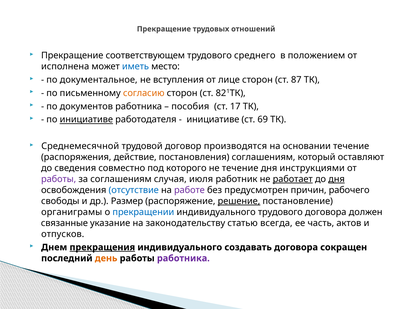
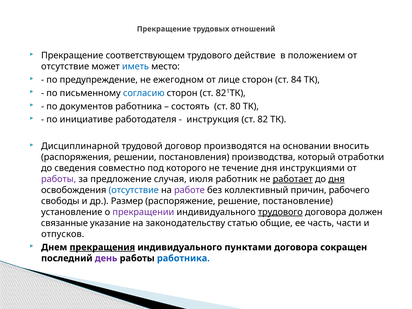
среднего: среднего -> действие
исполнена at (65, 67): исполнена -> отсутствие
документальное: документальное -> предупреждение
вступления: вступления -> ежегодном
87: 87 -> 84
согласию colour: orange -> blue
пособия: пособия -> состоять
17: 17 -> 80
инициативе at (86, 120) underline: present -> none
инициативе at (213, 120): инициативе -> инструкция
69: 69 -> 82
Среднемесячной: Среднемесячной -> Дисциплинарной
основании течение: течение -> вносить
действие: действие -> решении
постановления соглашениям: соглашениям -> производства
оставляют: оставляют -> отработки
за соглашениям: соглашениям -> предложение
предусмотрен: предусмотрен -> коллективный
решение underline: present -> none
органиграмы: органиграмы -> установление
прекращении colour: blue -> purple
трудового at (280, 212) underline: none -> present
всегда: всегда -> общие
актов: актов -> части
создавать: создавать -> пунктами
день colour: orange -> purple
работника at (183, 258) colour: purple -> blue
